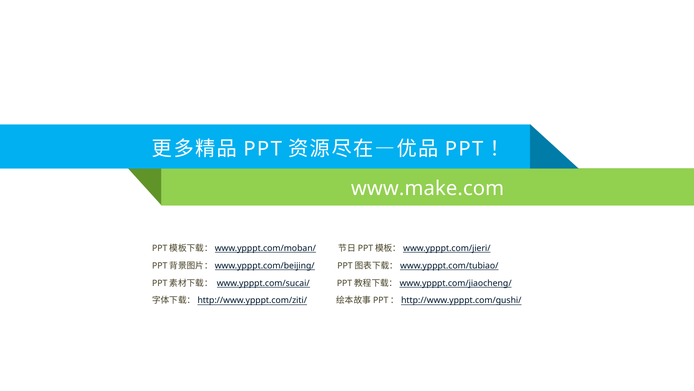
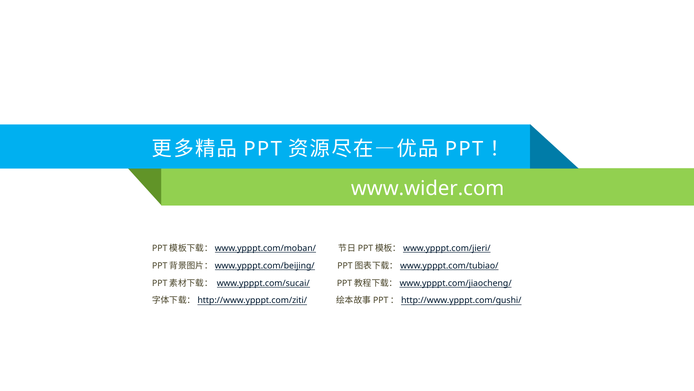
www.make.com: www.make.com -> www.wider.com
